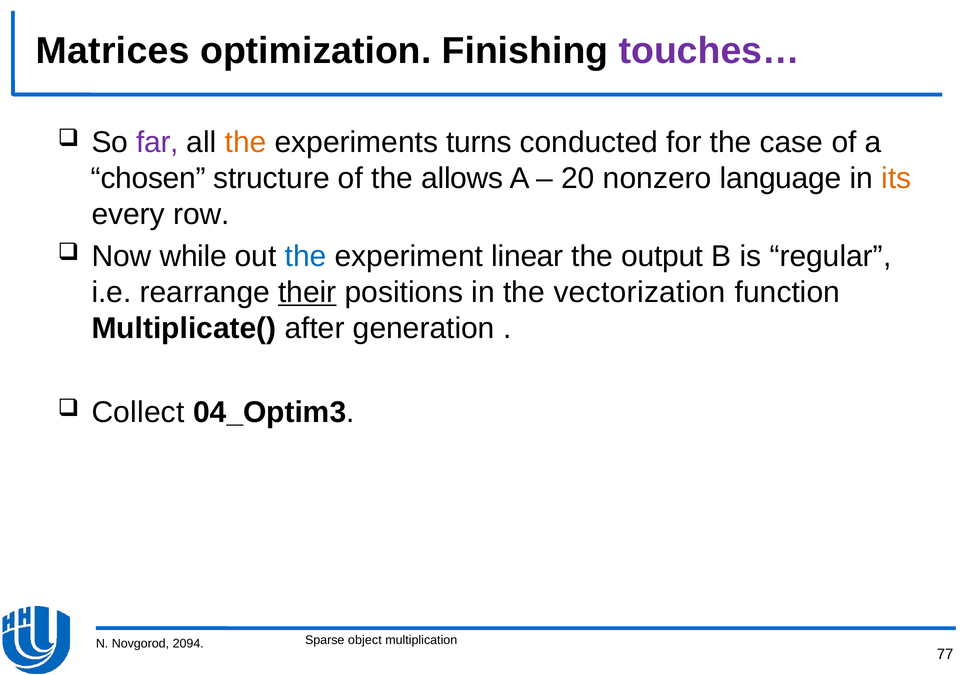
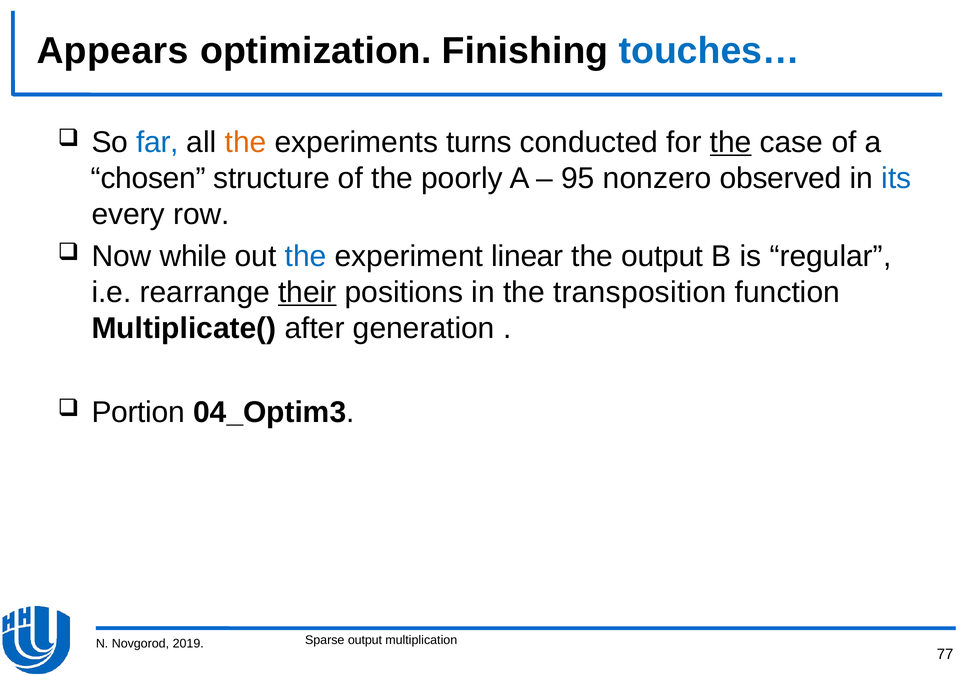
Matrices: Matrices -> Appears
touches… colour: purple -> blue
far colour: purple -> blue
the at (731, 142) underline: none -> present
allows: allows -> poorly
20: 20 -> 95
language: language -> observed
its colour: orange -> blue
vectorization: vectorization -> transposition
Collect: Collect -> Portion
2094: 2094 -> 2019
Sparse object: object -> output
